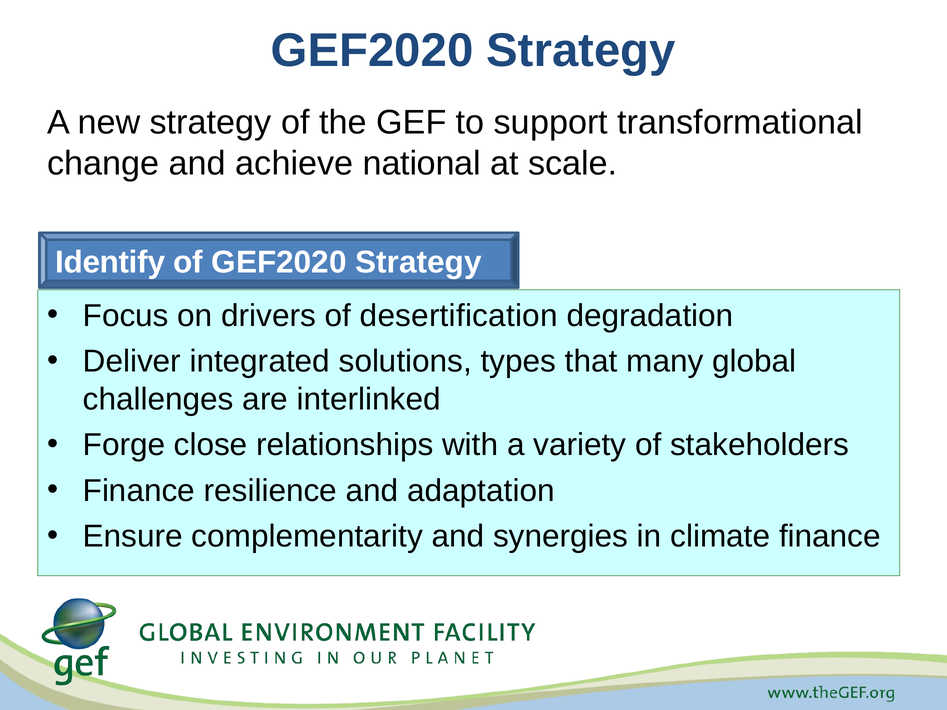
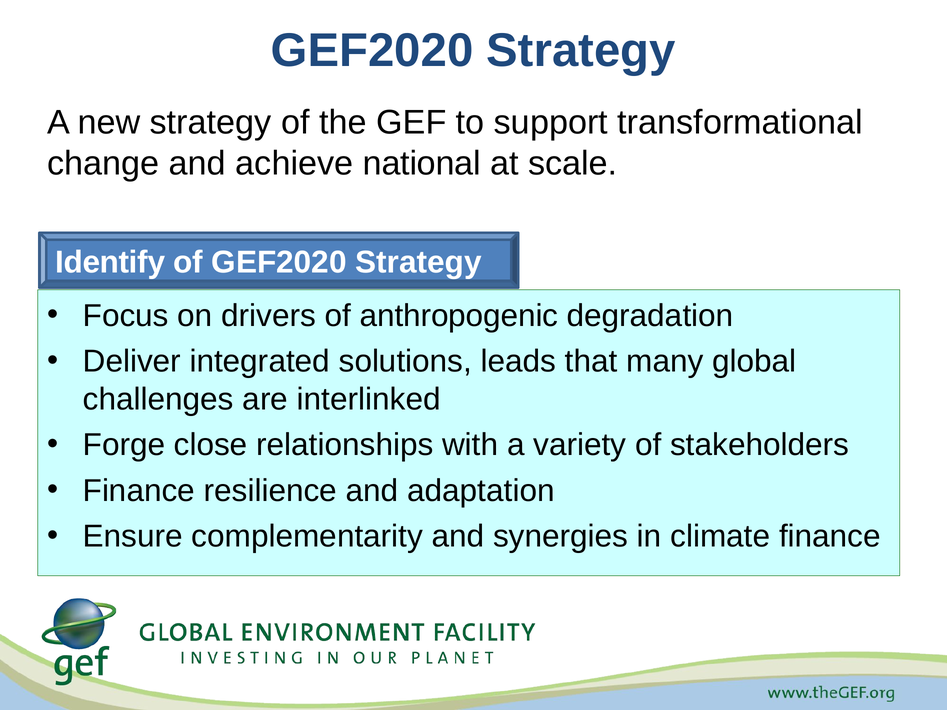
desertification: desertification -> anthropogenic
types: types -> leads
